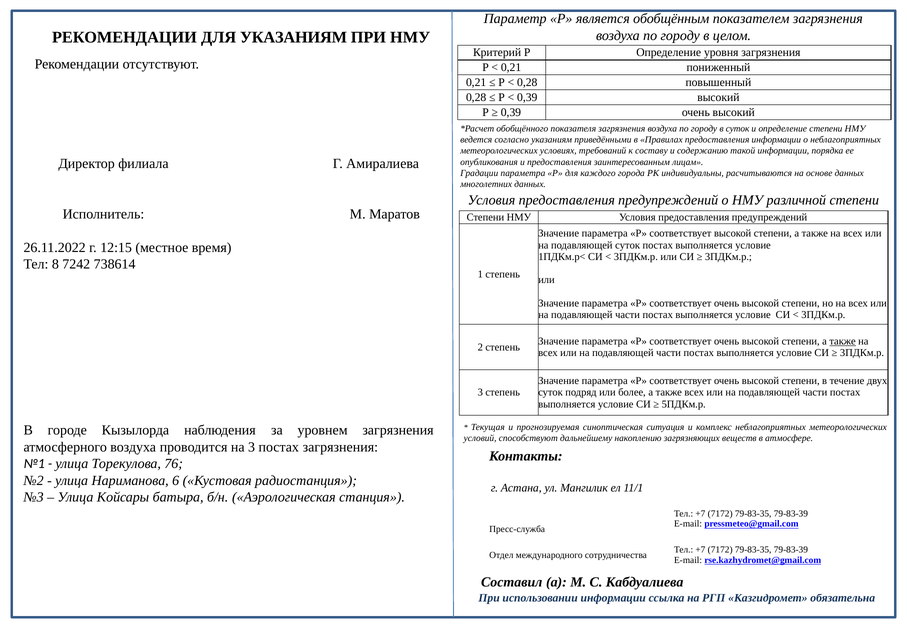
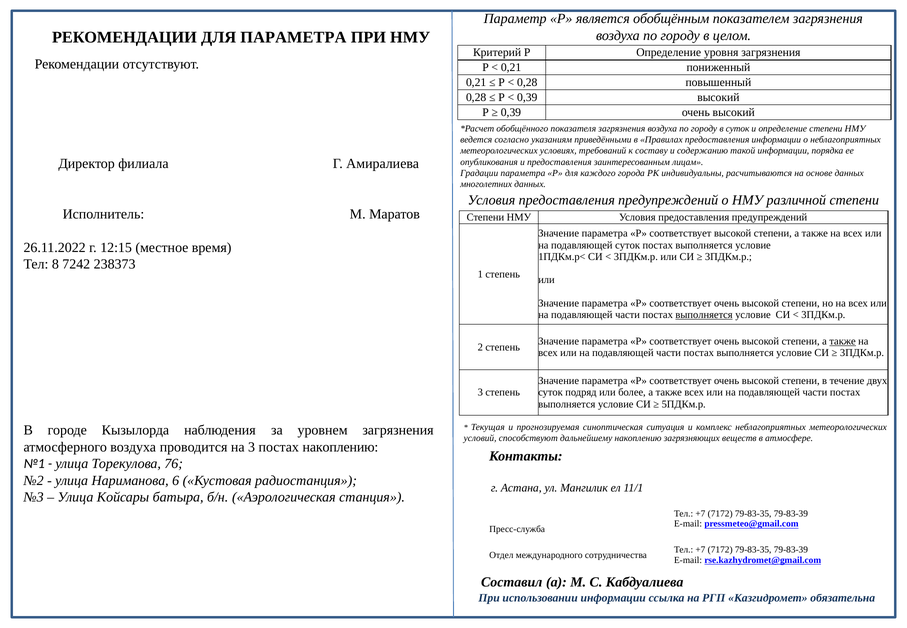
ДЛЯ УКАЗАНИЯМ: УКАЗАНИЯМ -> ПАРАМЕТРА
738614: 738614 -> 238373
выполняется at (704, 315) underline: none -> present
постах загрязнения: загрязнения -> накоплению
